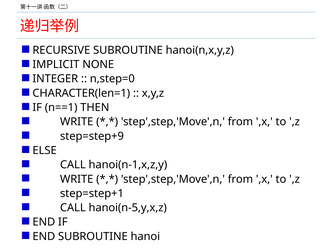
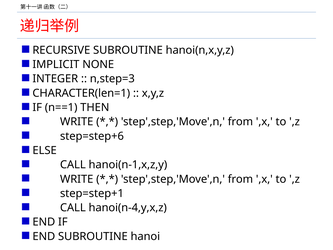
n,step=0: n,step=0 -> n,step=3
step=step+9: step=step+9 -> step=step+6
hanoi(n-5,y,x,z: hanoi(n-5,y,x,z -> hanoi(n-4,y,x,z
